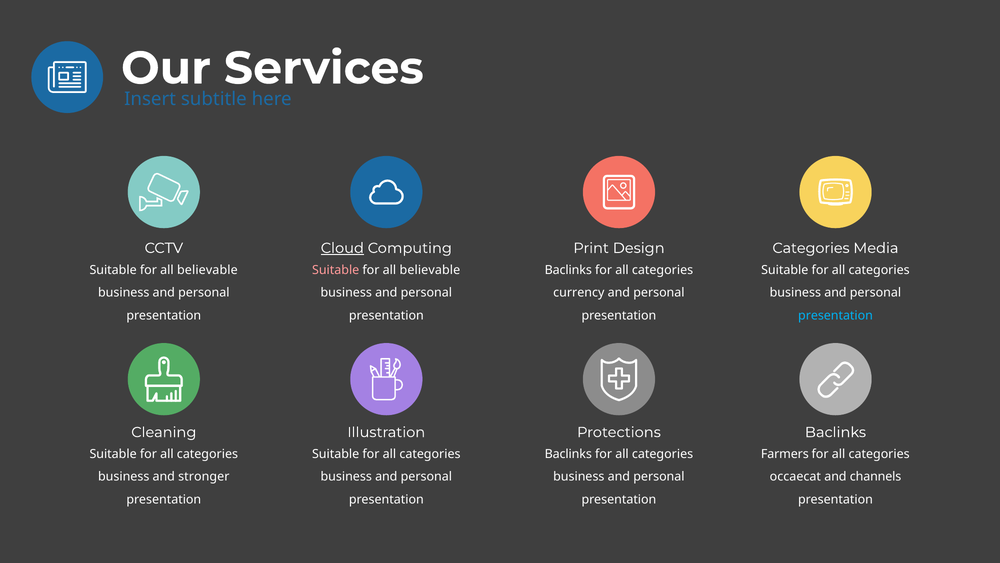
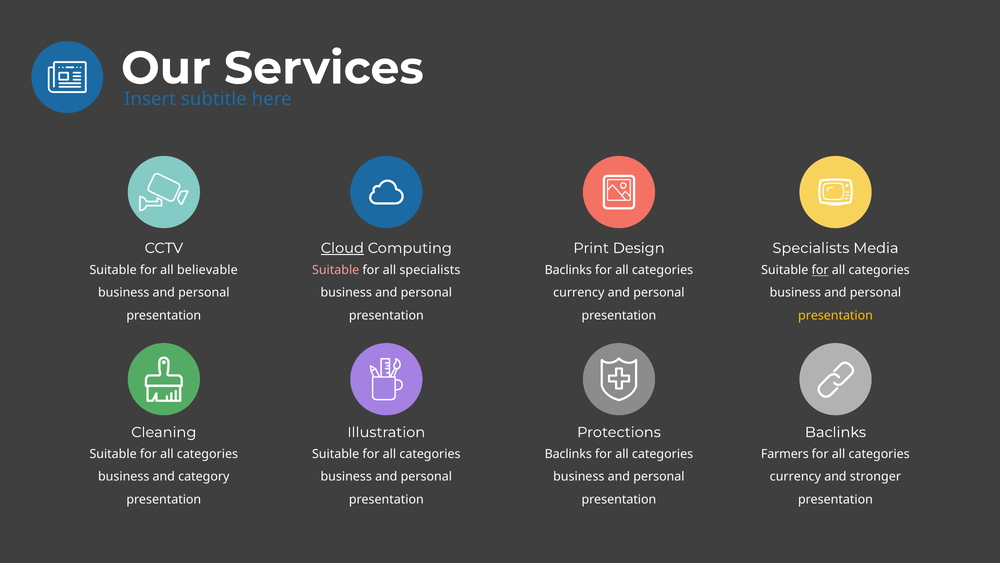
Categories at (811, 248): Categories -> Specialists
believable at (430, 270): believable -> specialists
for at (820, 270) underline: none -> present
presentation at (836, 315) colour: light blue -> yellow
stronger: stronger -> category
occaecat at (795, 476): occaecat -> currency
channels: channels -> stronger
